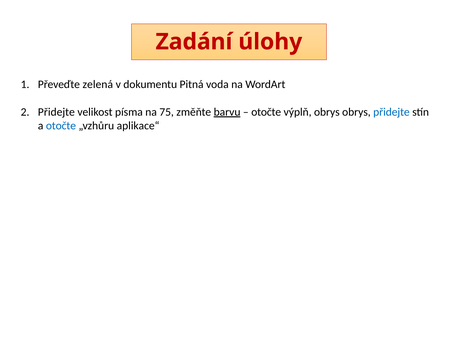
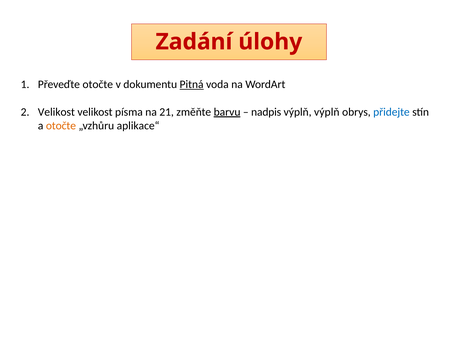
Převeďte zelená: zelená -> otočte
Pitná underline: none -> present
Přidejte at (56, 112): Přidejte -> Velikost
75: 75 -> 21
otočte at (266, 112): otočte -> nadpis
výplň obrys: obrys -> výplň
otočte at (61, 125) colour: blue -> orange
